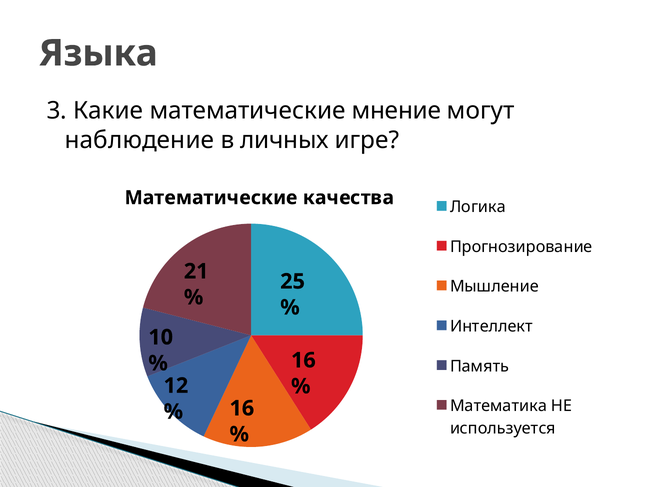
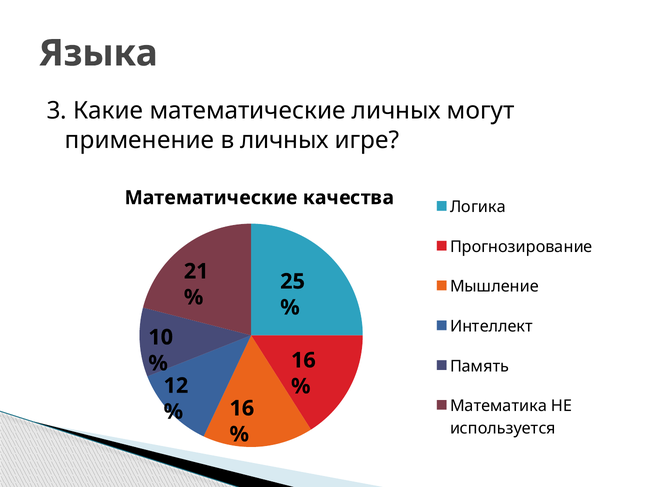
математические мнение: мнение -> личных
наблюдение: наблюдение -> применение
